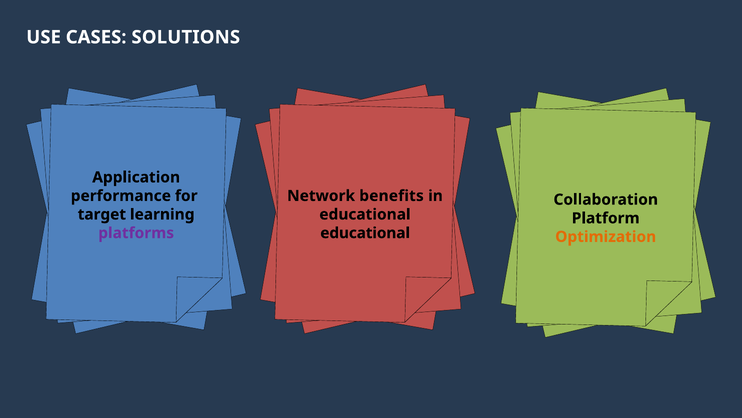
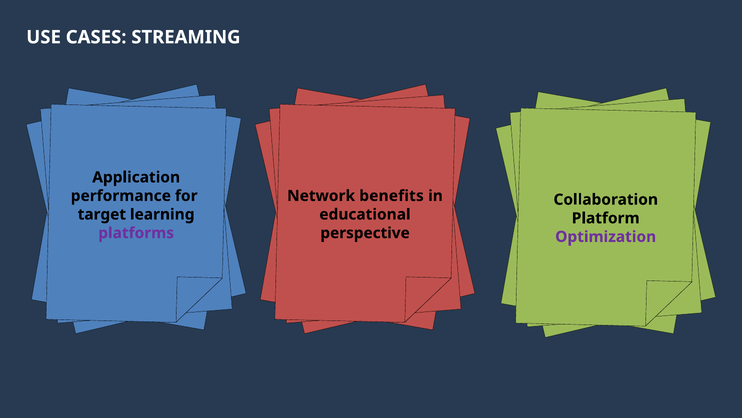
SOLUTIONS: SOLUTIONS -> STREAMING
educational at (365, 233): educational -> perspective
Optimization colour: orange -> purple
